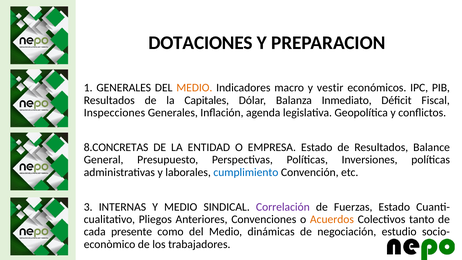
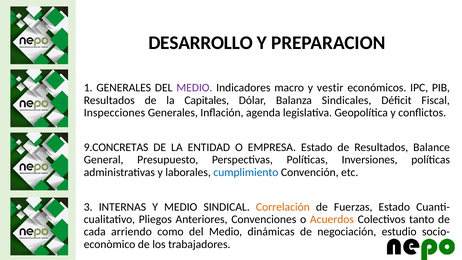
DOTACIONES: DOTACIONES -> DESARROLLO
MEDIO at (194, 88) colour: orange -> purple
Inmediato: Inmediato -> Sindicales
8.CONCRETAS: 8.CONCRETAS -> 9.CONCRETAS
Correlación colour: purple -> orange
presente: presente -> arriendo
